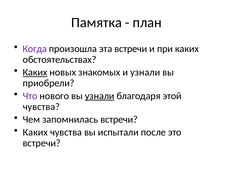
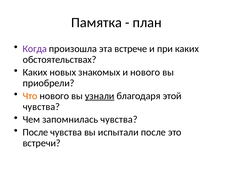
эта встречи: встречи -> встрече
Каких at (35, 72) underline: present -> none
и узнали: узнали -> нового
Что colour: purple -> orange
запомнилась встречи: встречи -> чувства
Каких at (35, 132): Каких -> После
